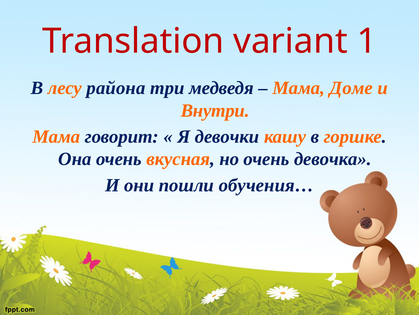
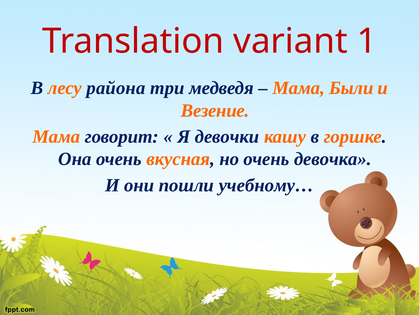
Доме: Доме -> Были
Внутри: Внутри -> Везение
обучения…: обучения… -> учебному…
